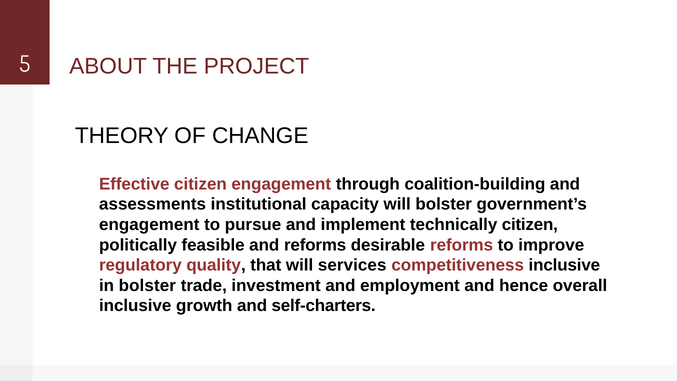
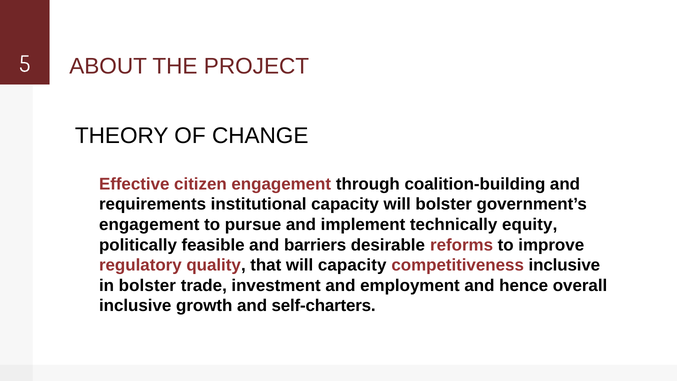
assessments: assessments -> requirements
technically citizen: citizen -> equity
and reforms: reforms -> barriers
will services: services -> capacity
